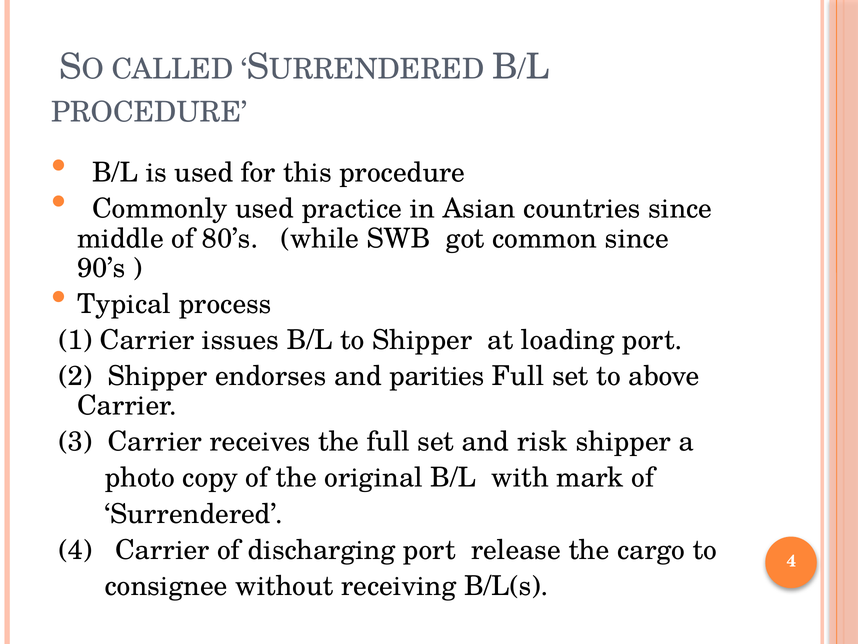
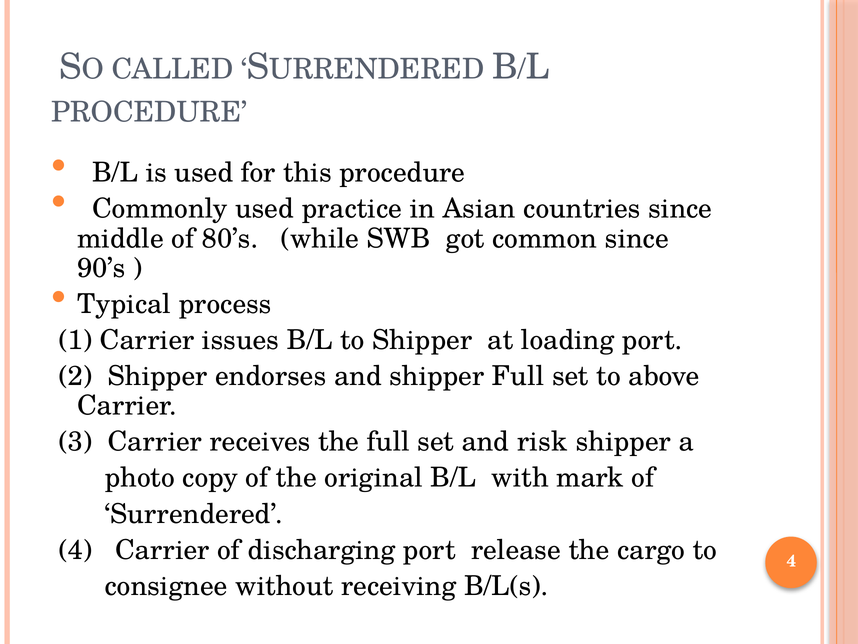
and parities: parities -> shipper
